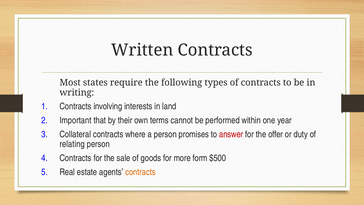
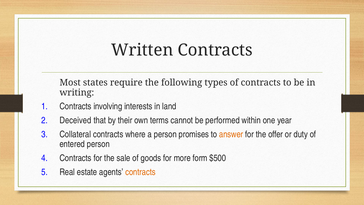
Important: Important -> Deceived
answer colour: red -> orange
relating: relating -> entered
